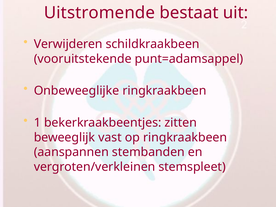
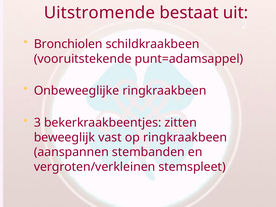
Verwijderen: Verwijderen -> Bronchiolen
1: 1 -> 3
